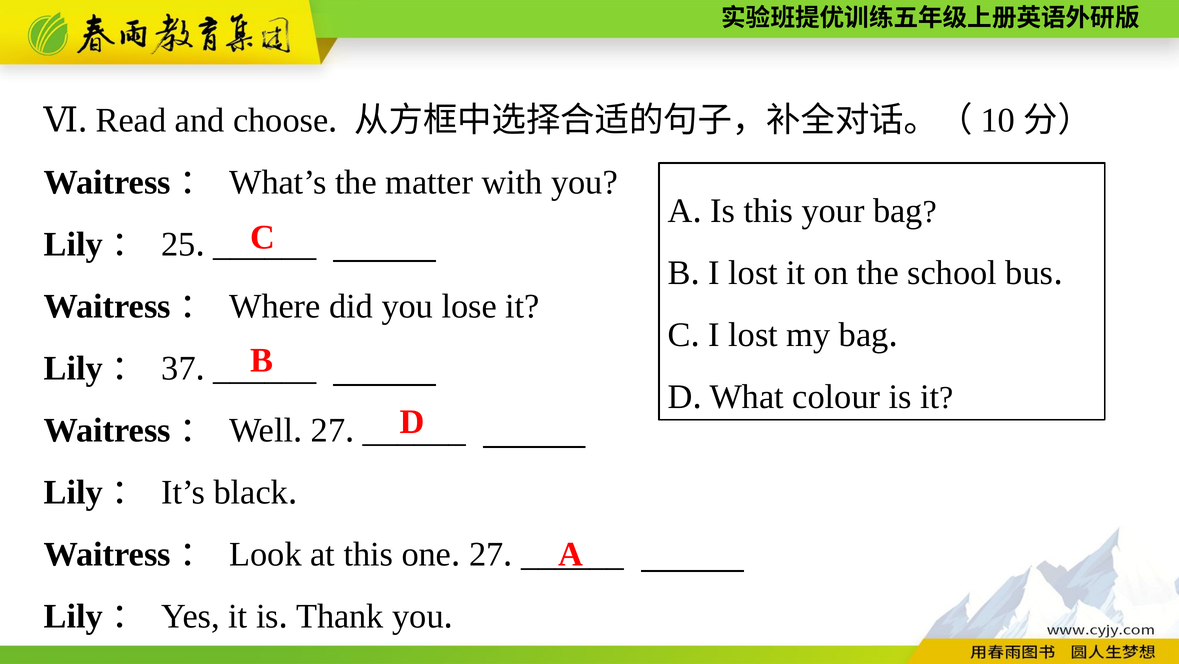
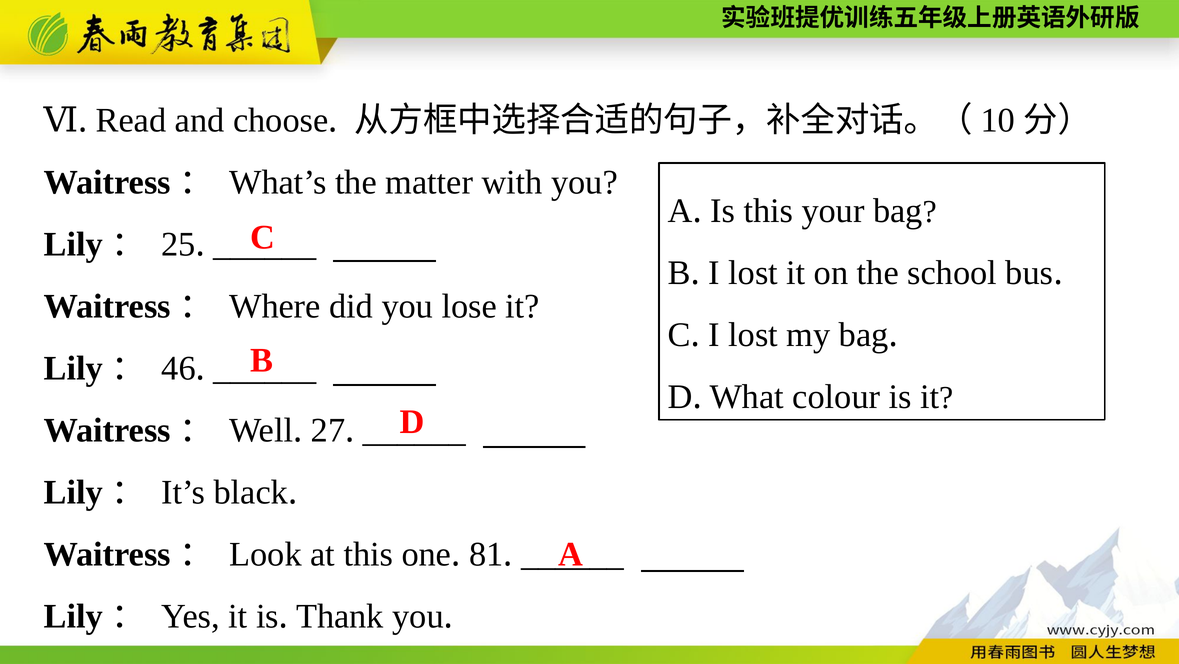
37: 37 -> 46
27 at (486, 554): 27 -> 81
